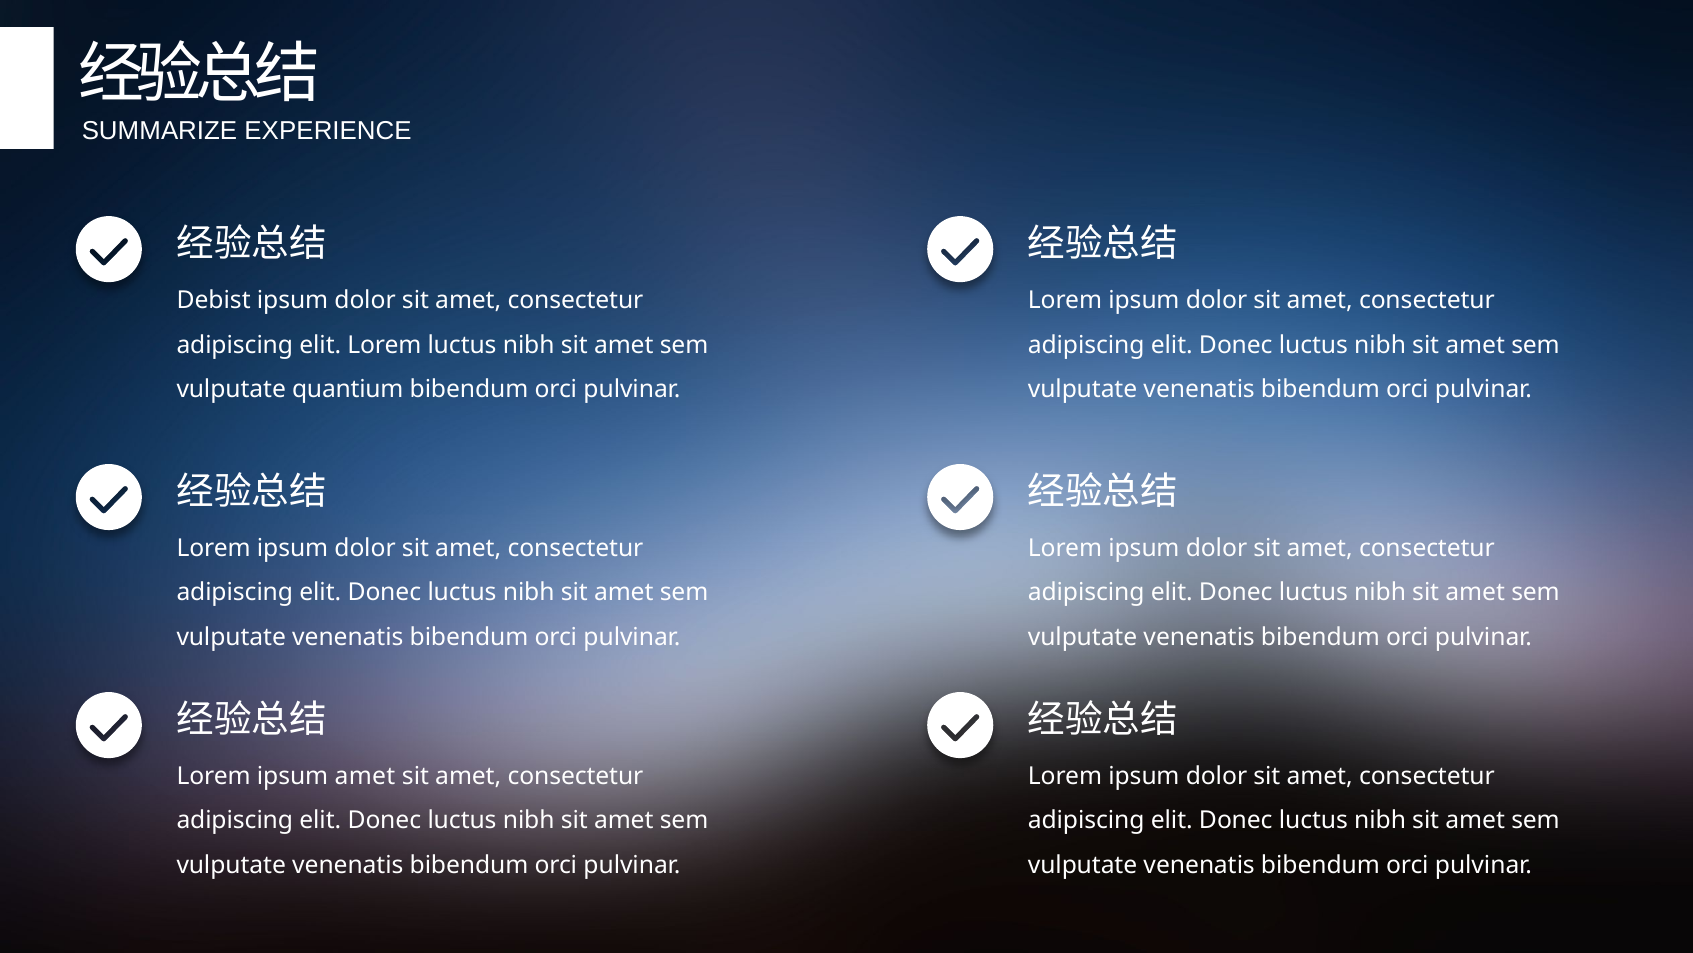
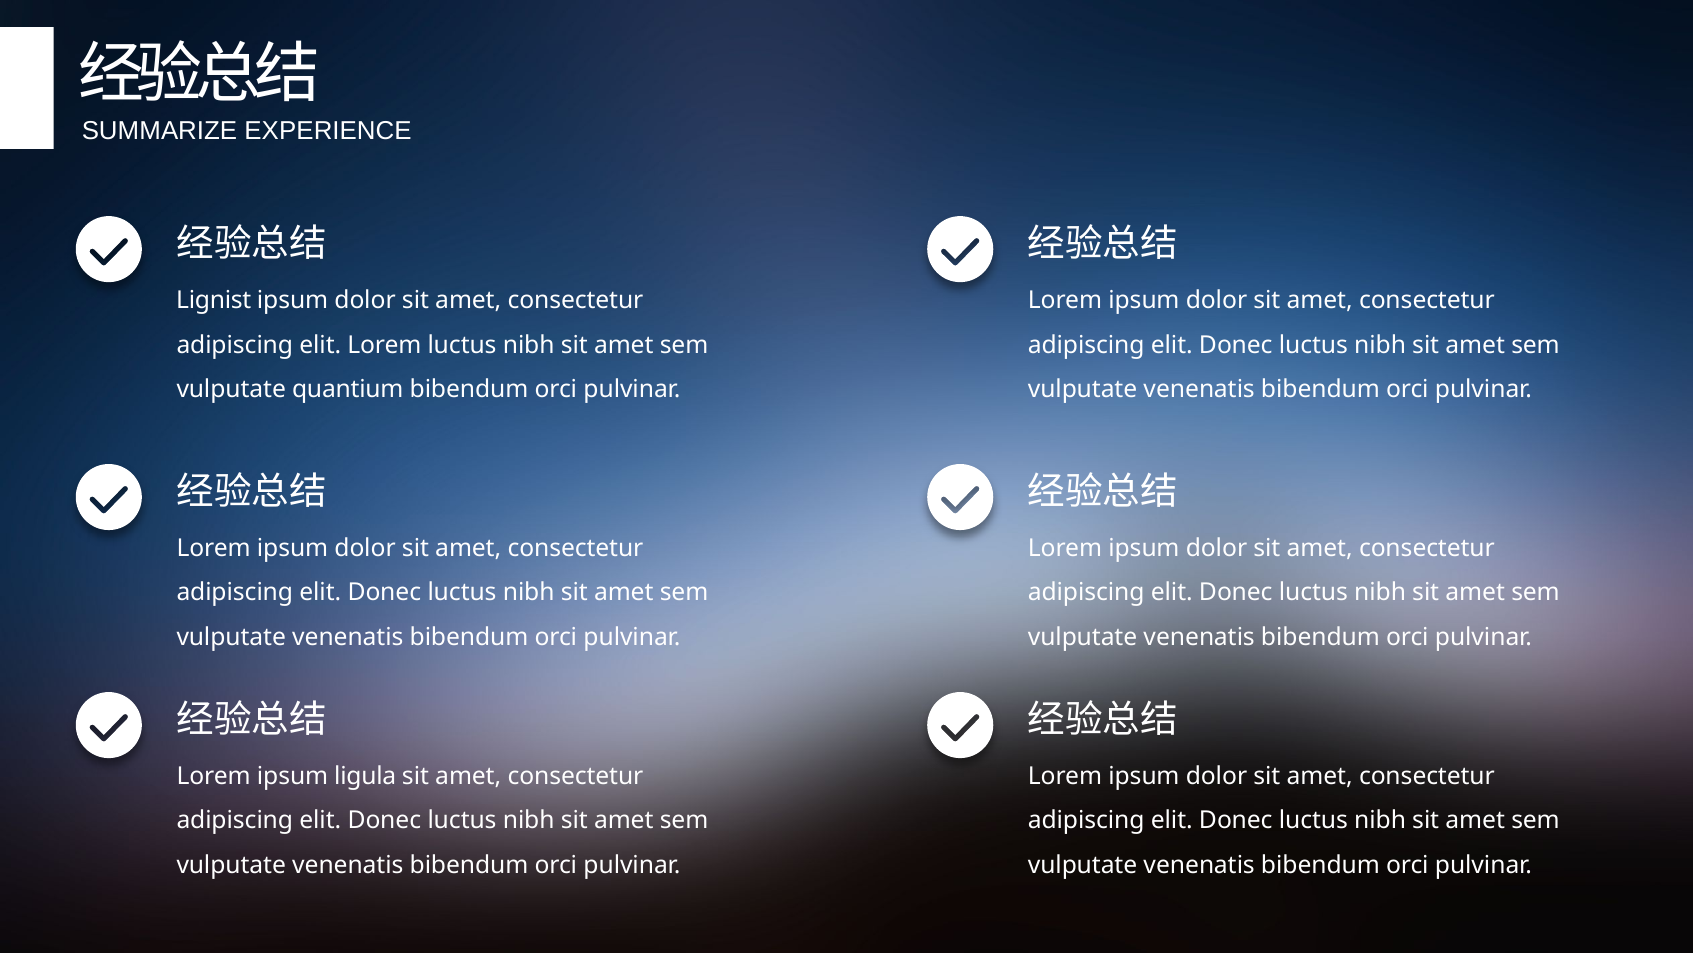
Debist: Debist -> Lignist
ipsum amet: amet -> ligula
